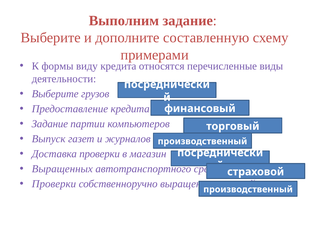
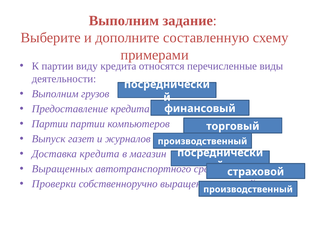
К формы: формы -> партии
Выберите at (55, 94): Выберите -> Выполним
Задание at (50, 124): Задание -> Партии
Доставка проверки: проверки -> кредита
